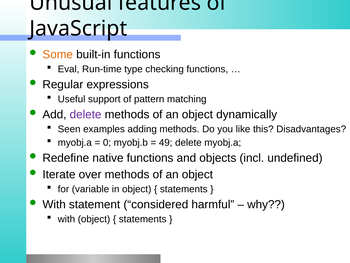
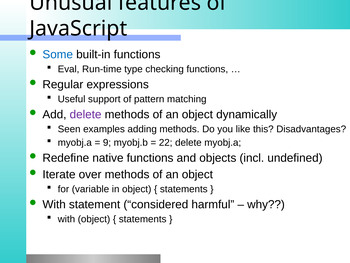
Some colour: orange -> blue
0: 0 -> 9
49: 49 -> 22
